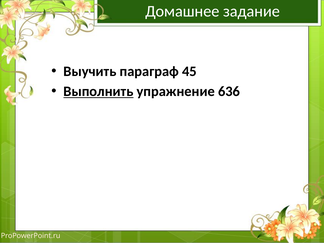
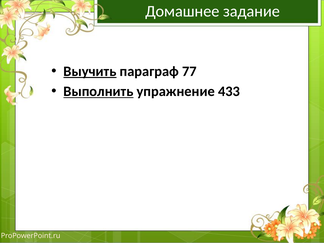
Выучить underline: none -> present
45: 45 -> 77
636: 636 -> 433
